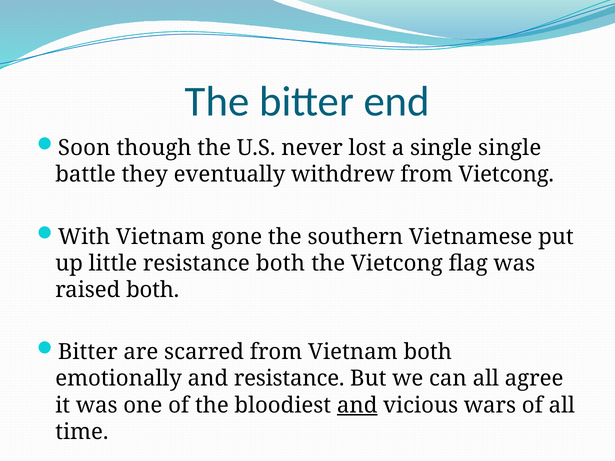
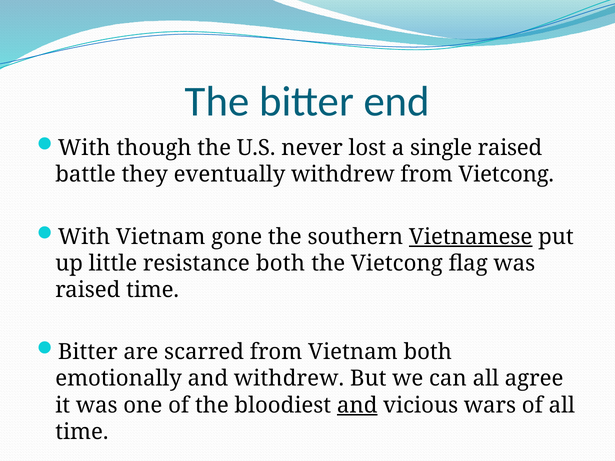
Soon at (84, 148): Soon -> With
single single: single -> raised
Vietnamese underline: none -> present
raised both: both -> time
and resistance: resistance -> withdrew
